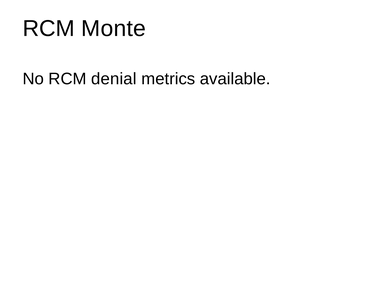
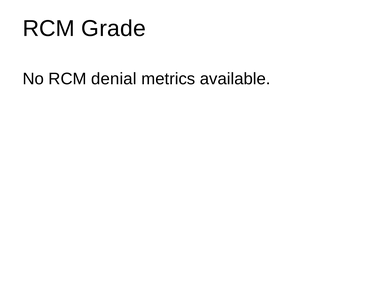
Monte: Monte -> Grade
